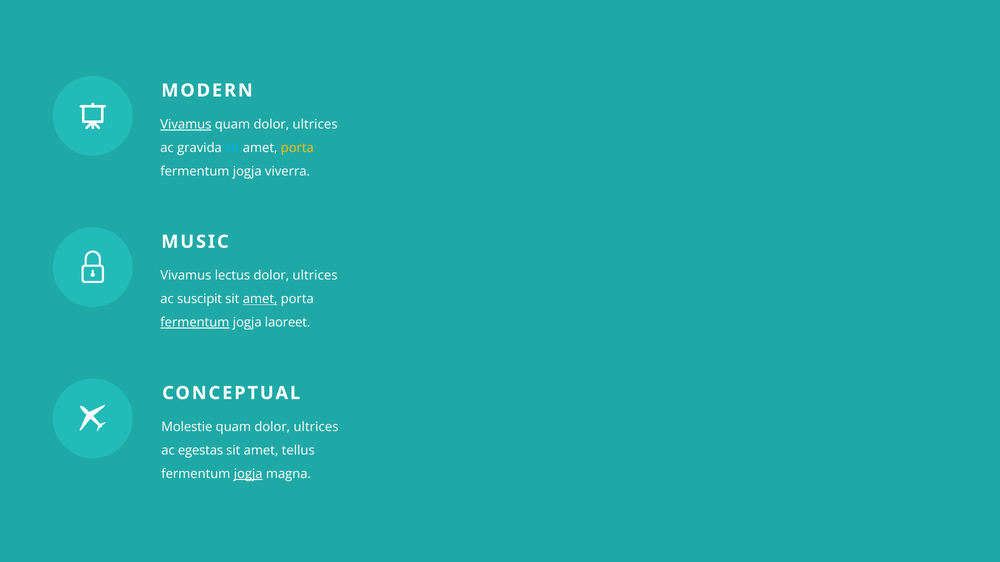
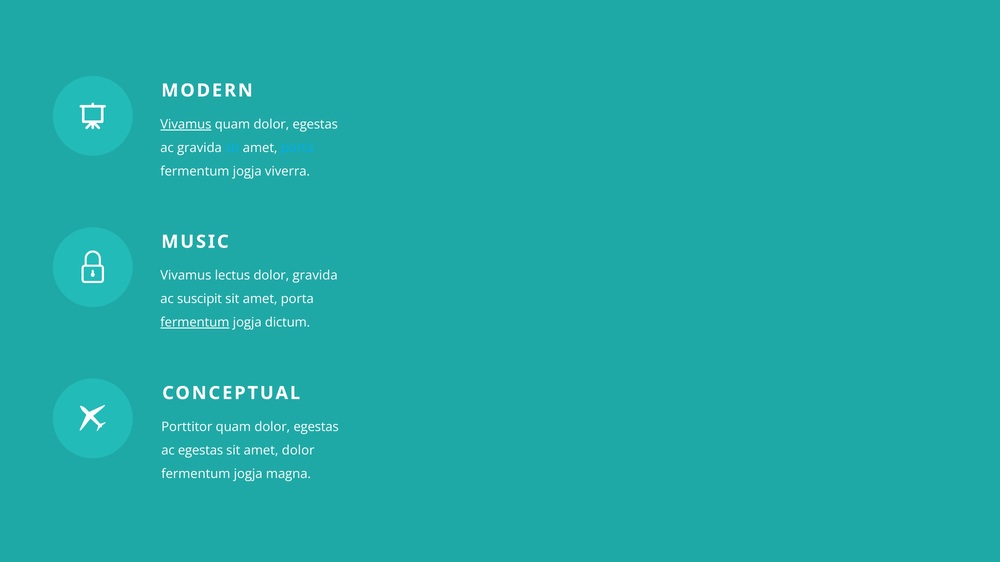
ultrices at (315, 125): ultrices -> egestas
porta at (297, 148) colour: yellow -> light blue
ultrices at (315, 276): ultrices -> gravida
amet at (260, 299) underline: present -> none
laoreet: laoreet -> dictum
Molestie: Molestie -> Porttitor
ultrices at (316, 427): ultrices -> egestas
amet tellus: tellus -> dolor
jogja at (248, 474) underline: present -> none
